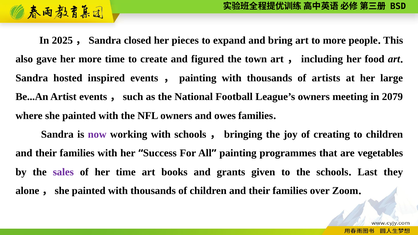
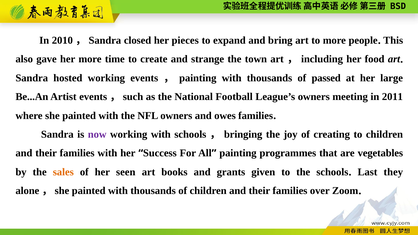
2025: 2025 -> 2010
figured: figured -> strange
hosted inspired: inspired -> working
artists: artists -> passed
2079: 2079 -> 2011
sales colour: purple -> orange
her time: time -> seen
